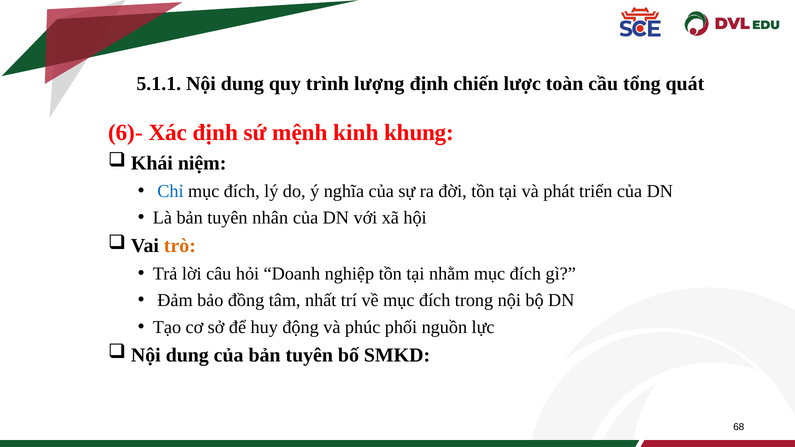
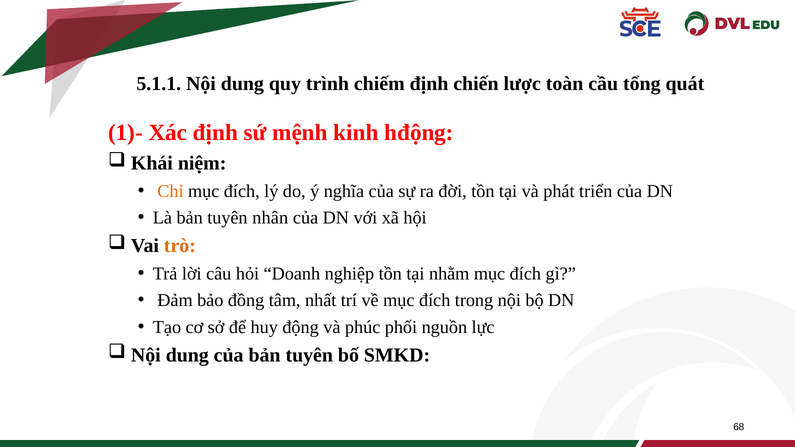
lượng: lượng -> chiếm
6)-: 6)- -> 1)-
khung: khung -> hđộng
Chỉ colour: blue -> orange
